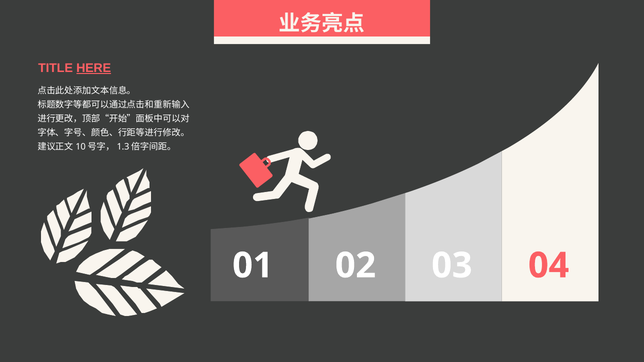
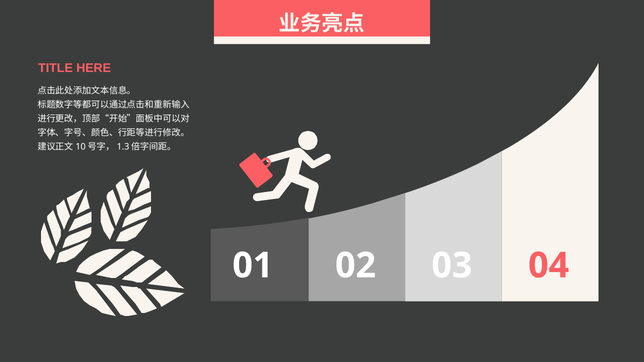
HERE underline: present -> none
